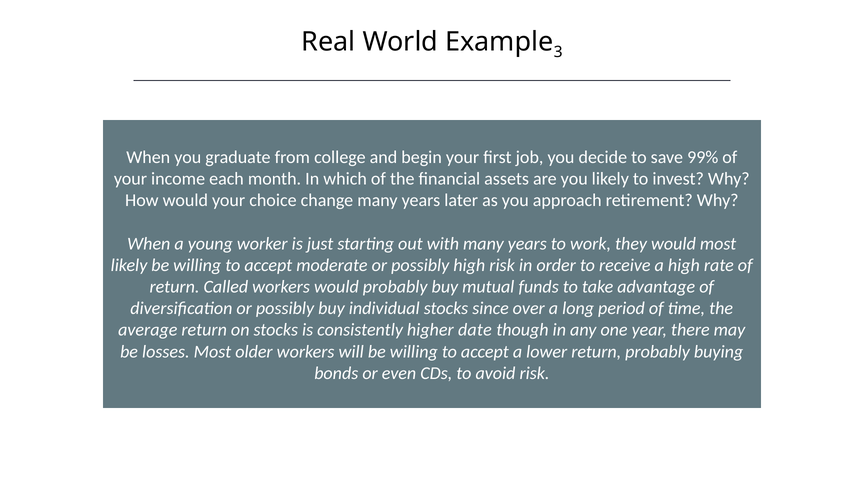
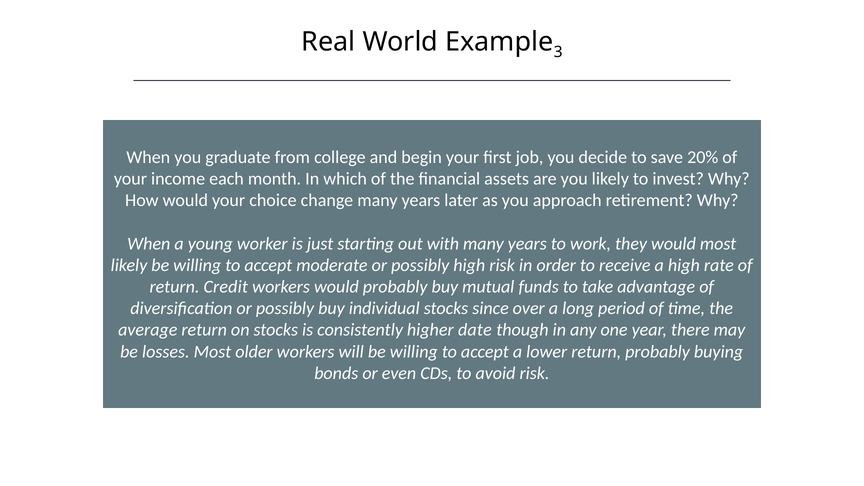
99%: 99% -> 20%
Called: Called -> Credit
